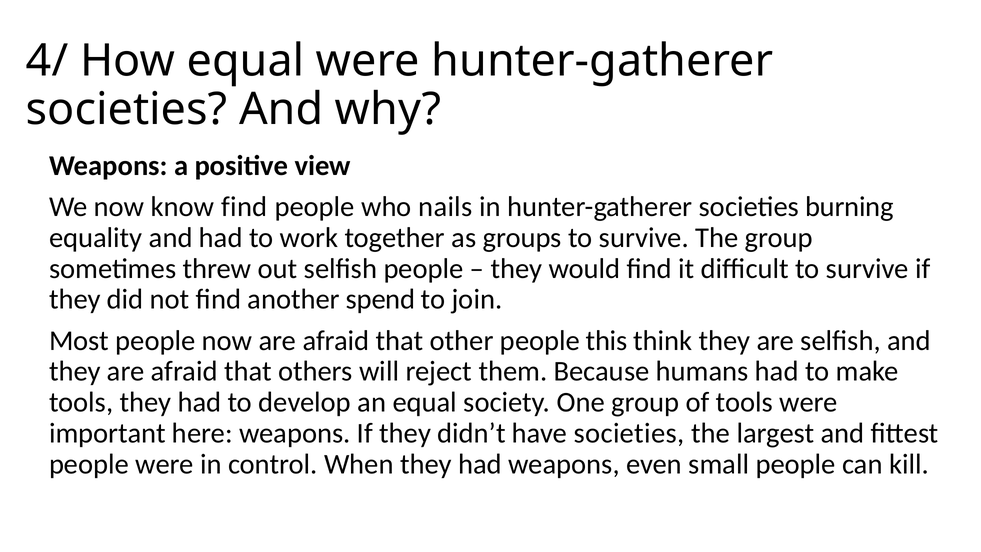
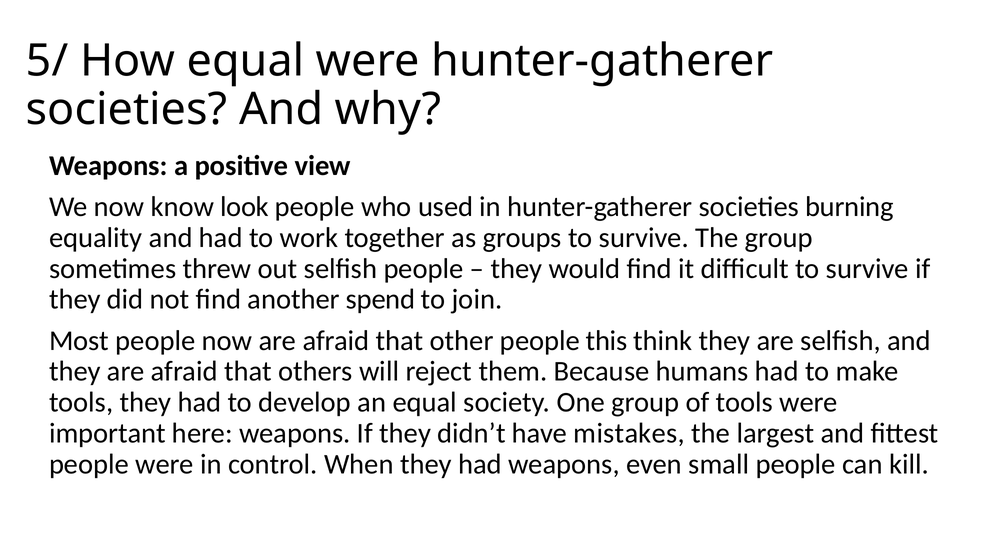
4/: 4/ -> 5/
know find: find -> look
nails: nails -> used
have societies: societies -> mistakes
